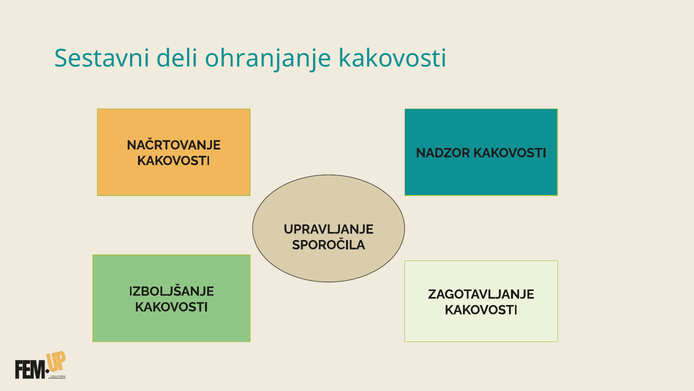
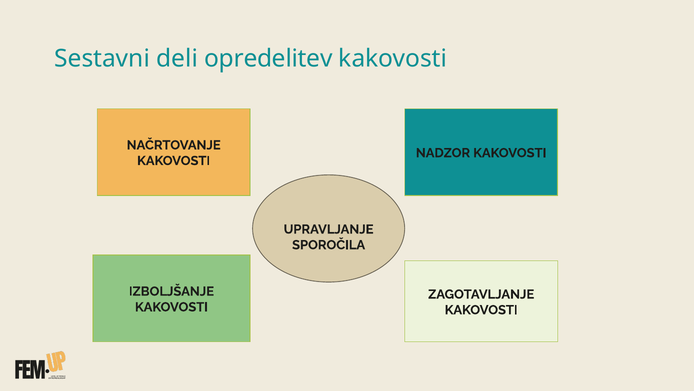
ohranjanje: ohranjanje -> opredelitev
